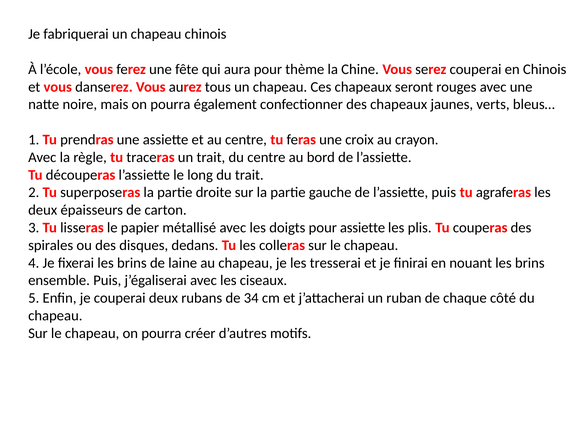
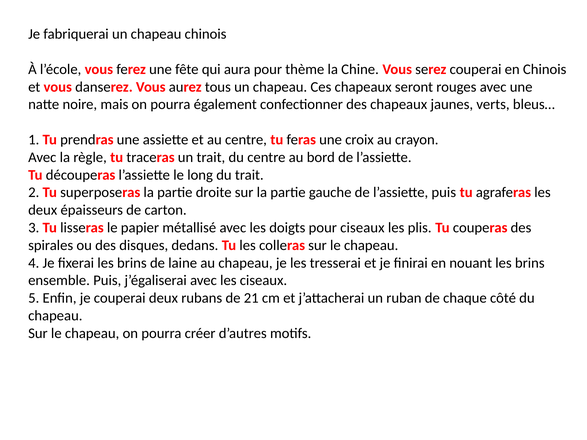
pour assiette: assiette -> ciseaux
34: 34 -> 21
